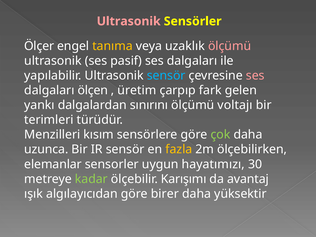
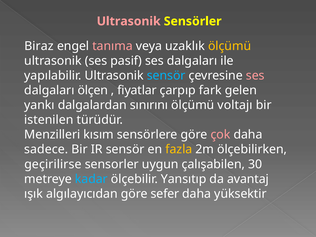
Ölçer: Ölçer -> Biraz
tanıma colour: yellow -> pink
ölçümü at (230, 46) colour: pink -> yellow
üretim: üretim -> fiyatlar
terimleri: terimleri -> istenilen
çok colour: light green -> pink
uzunca: uzunca -> sadece
elemanlar: elemanlar -> geçirilirse
hayatımızı: hayatımızı -> çalışabilen
kadar colour: light green -> light blue
Karışımı: Karışımı -> Yansıtıp
birer: birer -> sefer
